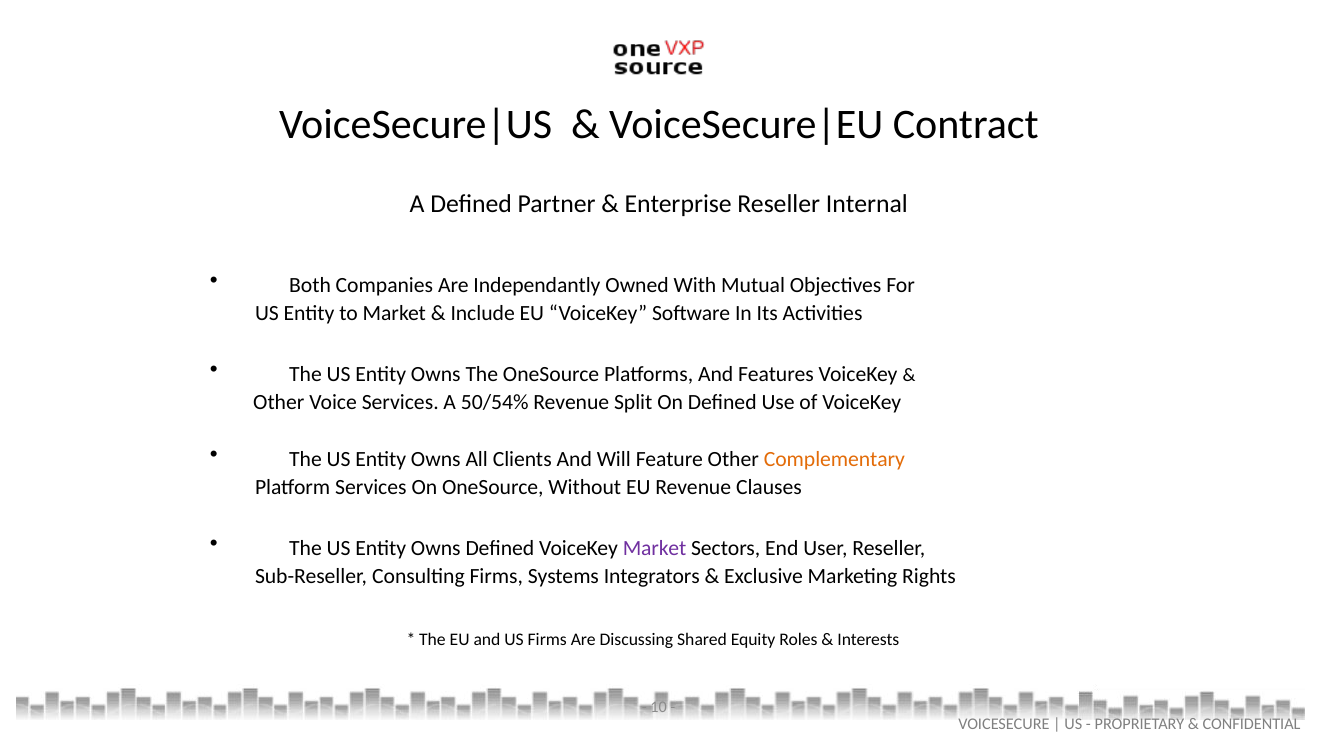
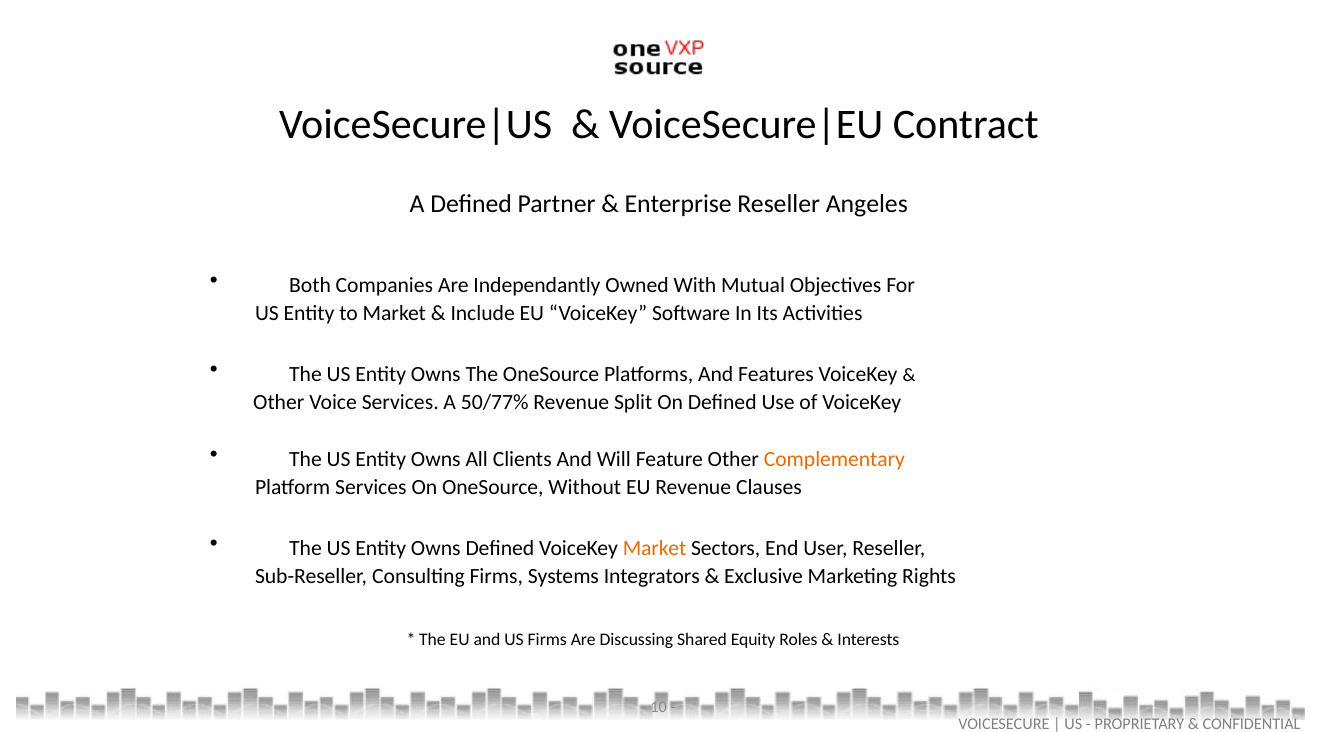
Internal: Internal -> Angeles
50/54%: 50/54% -> 50/77%
Market at (655, 549) colour: purple -> orange
